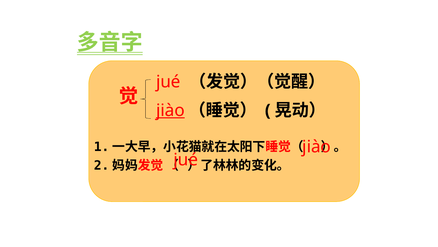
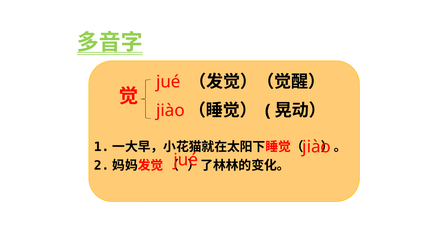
jiào at (170, 110) underline: present -> none
